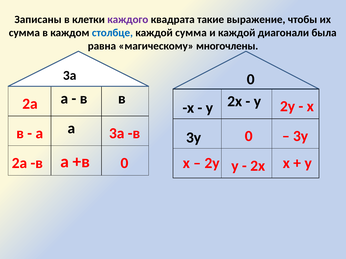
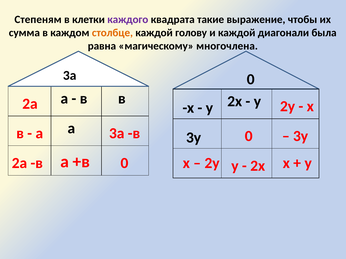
Записаны: Записаны -> Степеням
столбце colour: blue -> orange
каждой сумма: сумма -> голову
многочлены: многочлены -> многочлена
